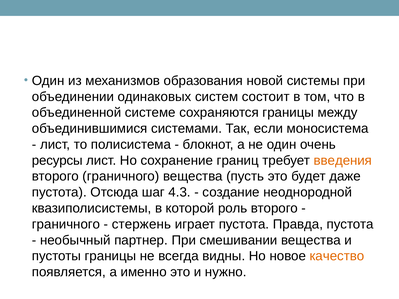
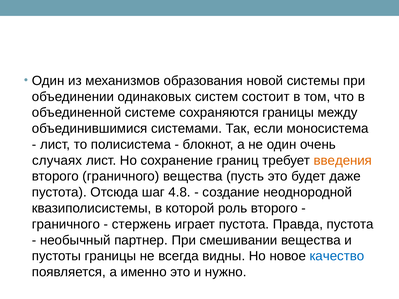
ресурсы: ресурсы -> случаях
4.3: 4.3 -> 4.8
качество colour: orange -> blue
